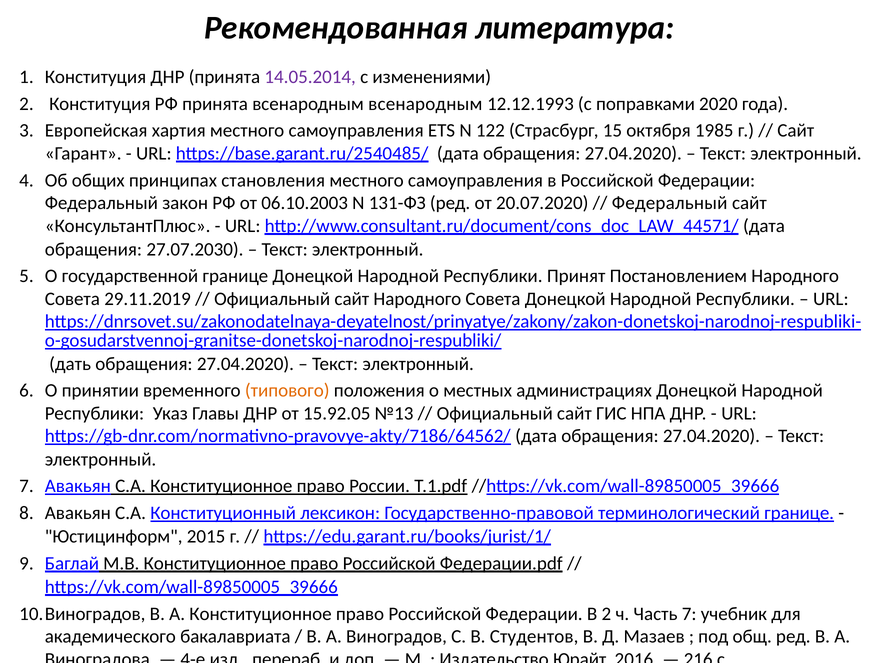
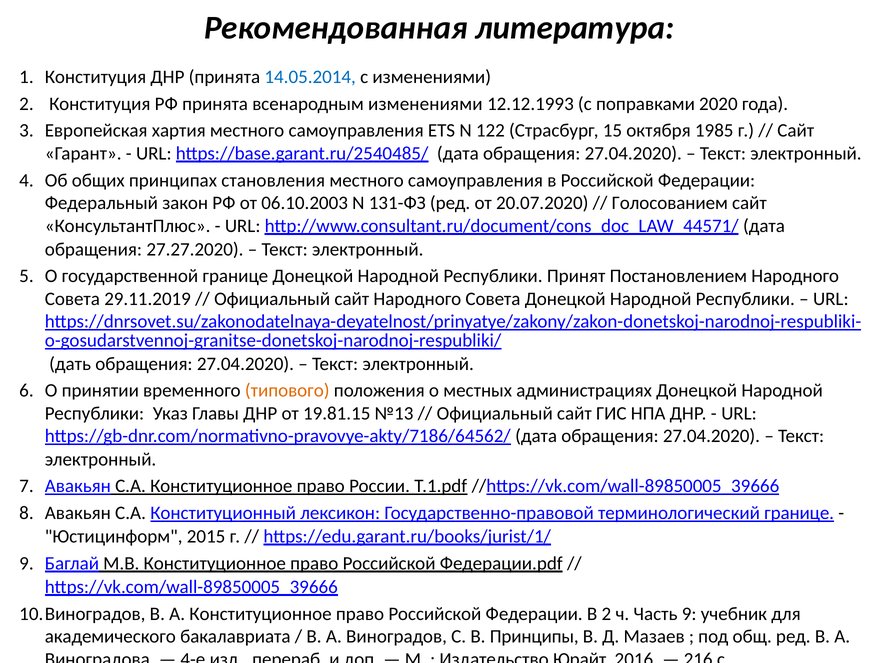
14.05.2014 colour: purple -> blue
всенародным всенародным: всенародным -> изменениями
Федеральный at (670, 203): Федеральный -> Голосованием
27.07.2030: 27.07.2030 -> 27.27.2020
15.92.05: 15.92.05 -> 19.81.15
Часть 7: 7 -> 9
Студентов: Студентов -> Принципы
